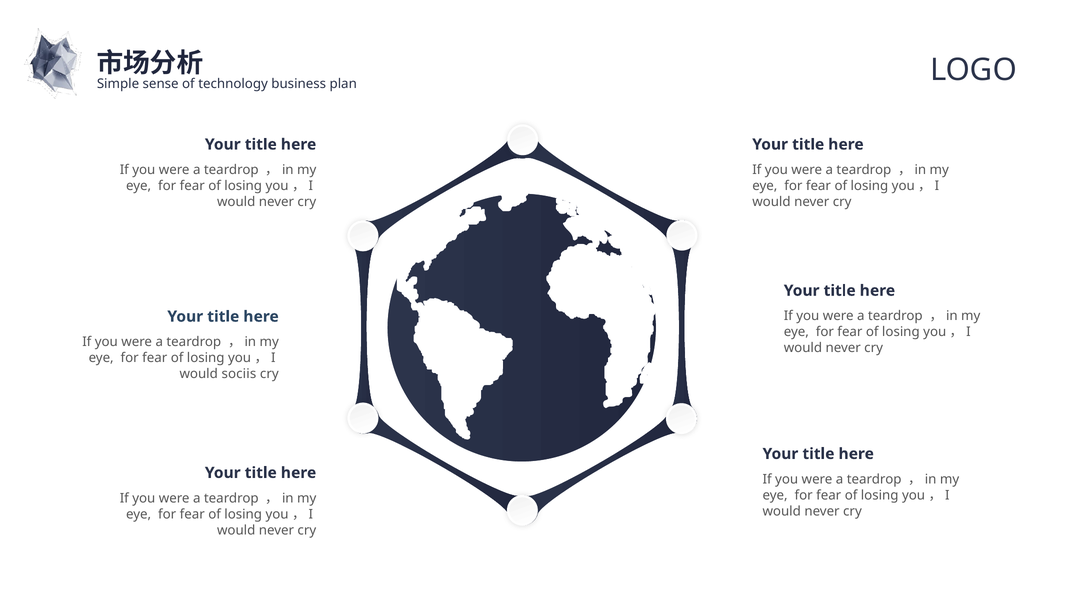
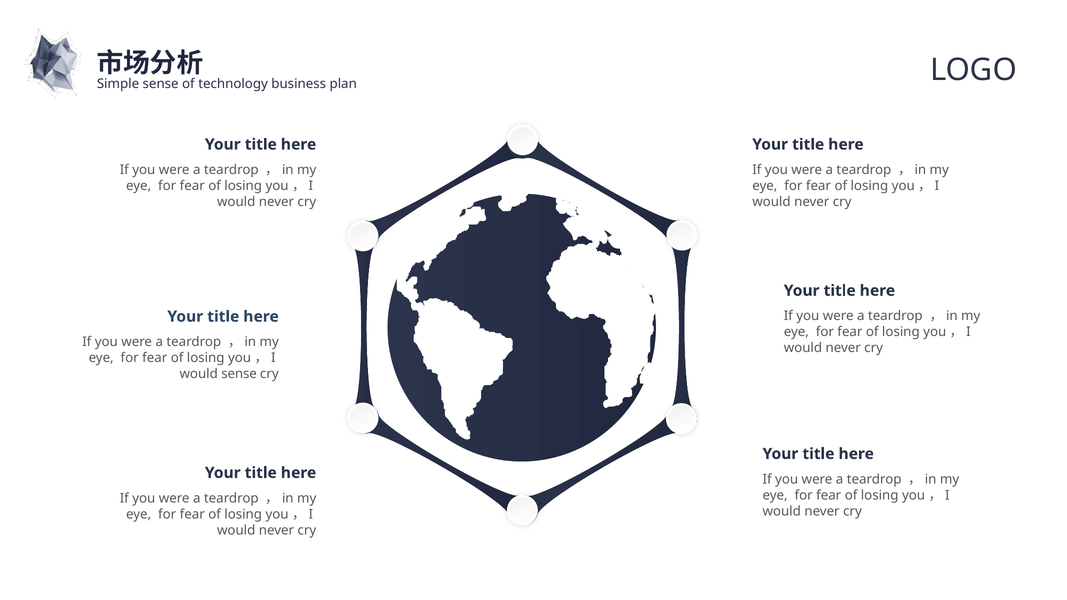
would sociis: sociis -> sense
